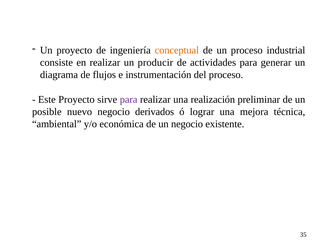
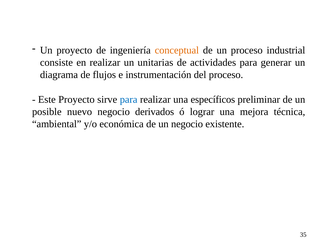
producir: producir -> unitarias
para at (129, 99) colour: purple -> blue
realización: realización -> específicos
